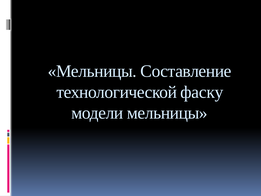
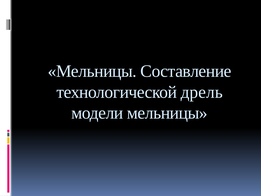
фаску: фаску -> дрель
